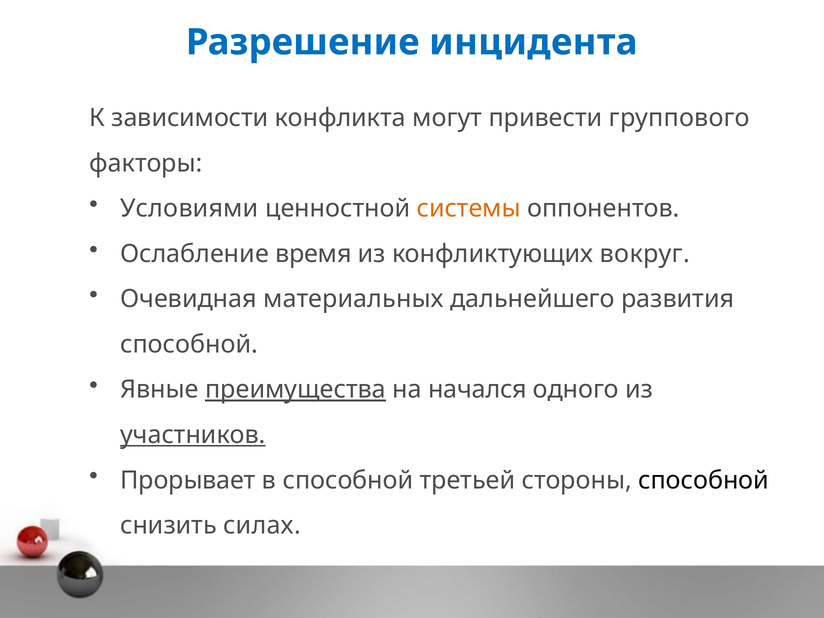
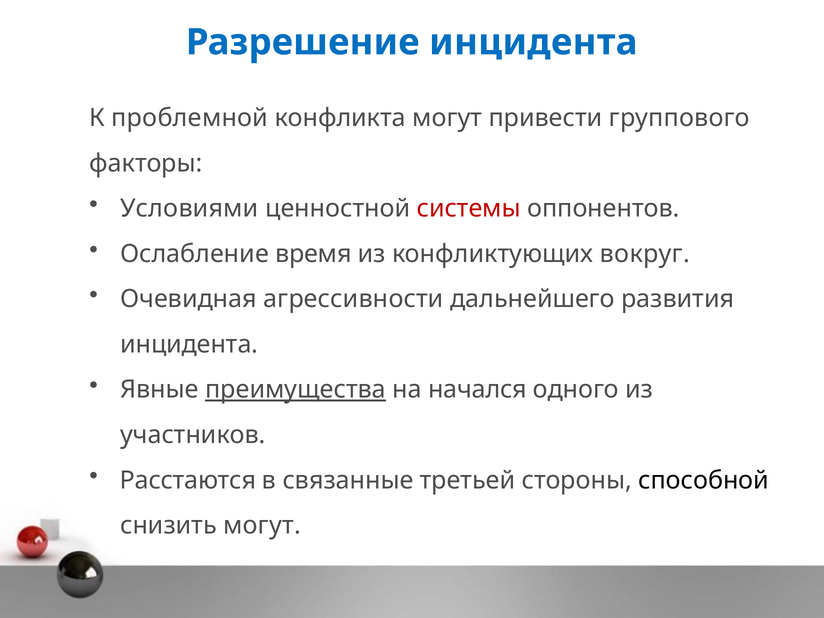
зависимости: зависимости -> проблемной
системы colour: orange -> red
материальных: материальных -> агрессивности
способной at (189, 344): способной -> инцидента
участников underline: present -> none
Прорывает: Прорывает -> Расстаются
в способной: способной -> связанные
снизить силах: силах -> могут
